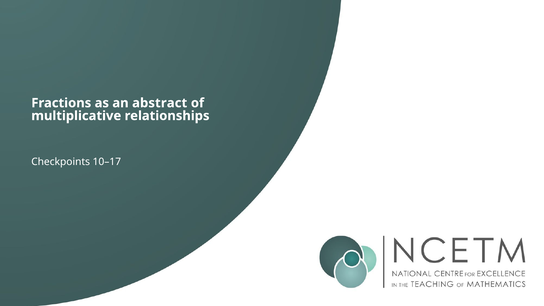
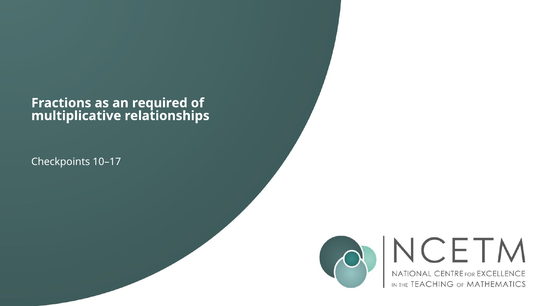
abstract: abstract -> required
